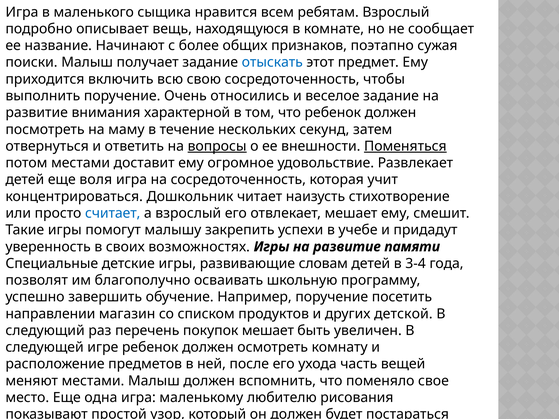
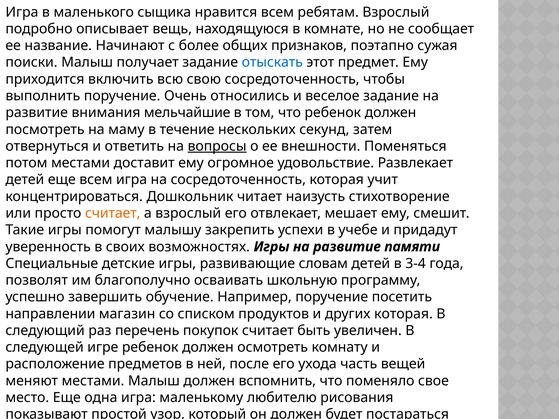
характерной: характерной -> мельчайшие
Поменяться underline: present -> none
еще воля: воля -> всем
считает at (113, 213) colour: blue -> orange
других детской: детской -> которая
покупок мешает: мешает -> считает
